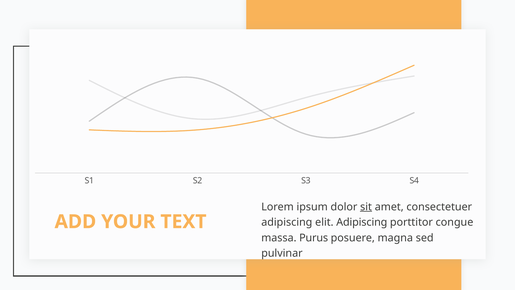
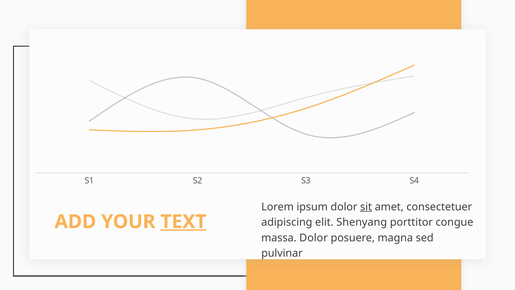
TEXT underline: none -> present
elit Adipiscing: Adipiscing -> Shenyang
massa Purus: Purus -> Dolor
